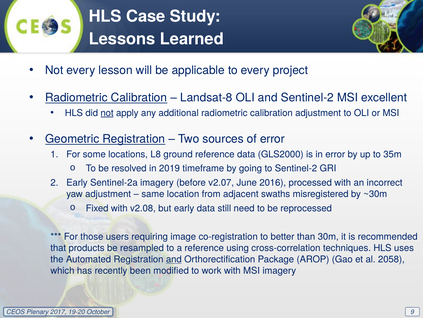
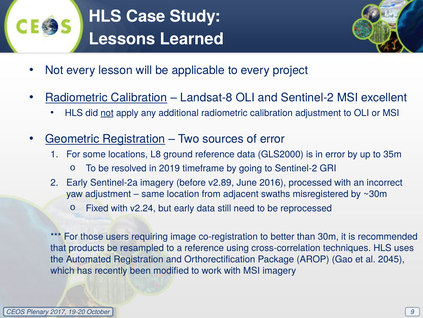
v2.07: v2.07 -> v2.89
v2.08: v2.08 -> v2.24
and at (174, 259) underline: present -> none
2058: 2058 -> 2045
